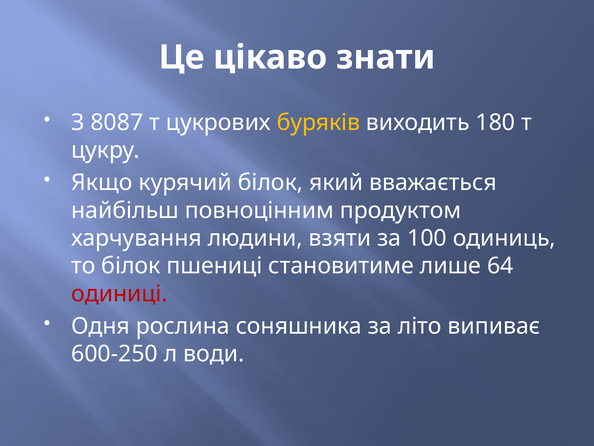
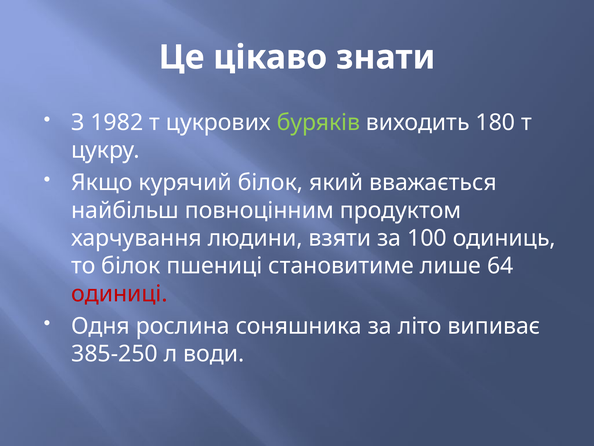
8087: 8087 -> 1982
буряків colour: yellow -> light green
600-250: 600-250 -> 385-250
